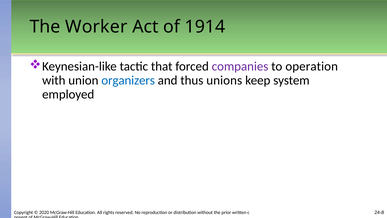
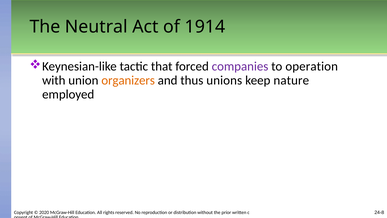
Worker: Worker -> Neutral
organizers colour: blue -> orange
system: system -> nature
